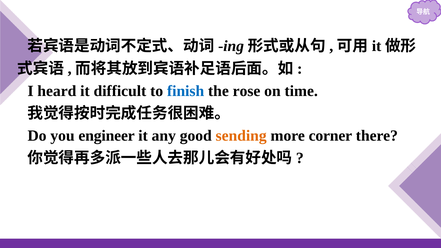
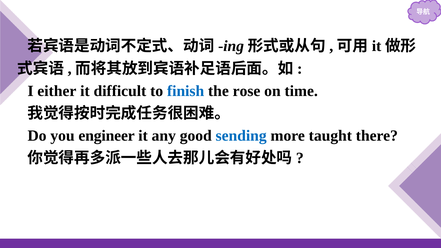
heard: heard -> either
sending colour: orange -> blue
corner: corner -> taught
